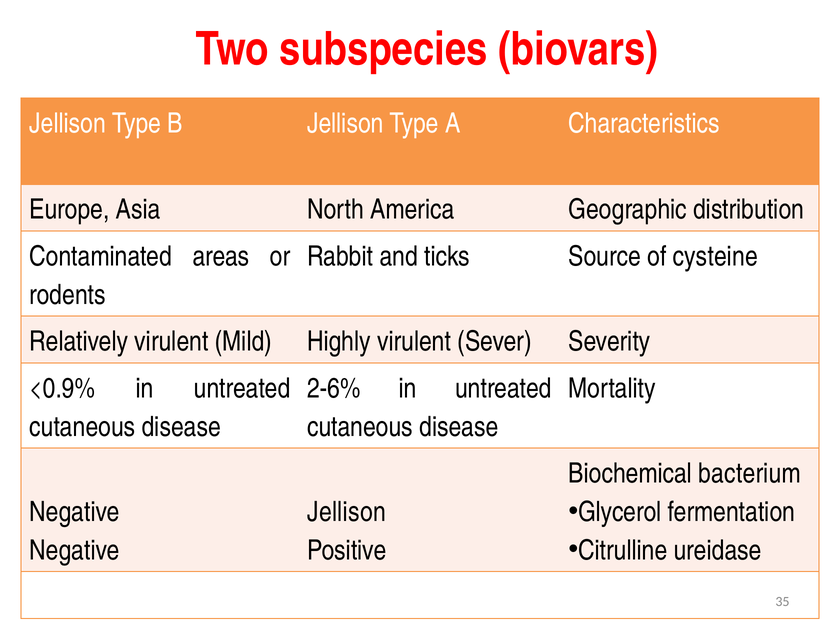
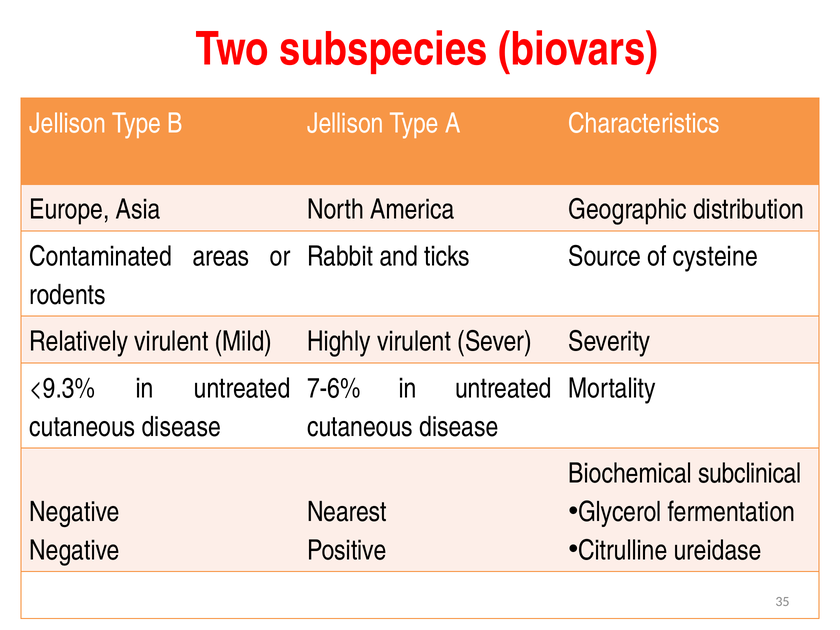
<0.9%: <0.9% -> <9.3%
2-6%: 2-6% -> 7-6%
bacterium: bacterium -> subclinical
Jellison at (347, 512): Jellison -> Nearest
